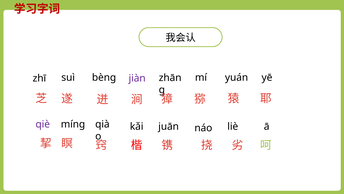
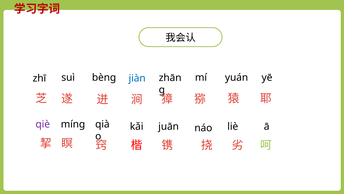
jiàn colour: purple -> blue
